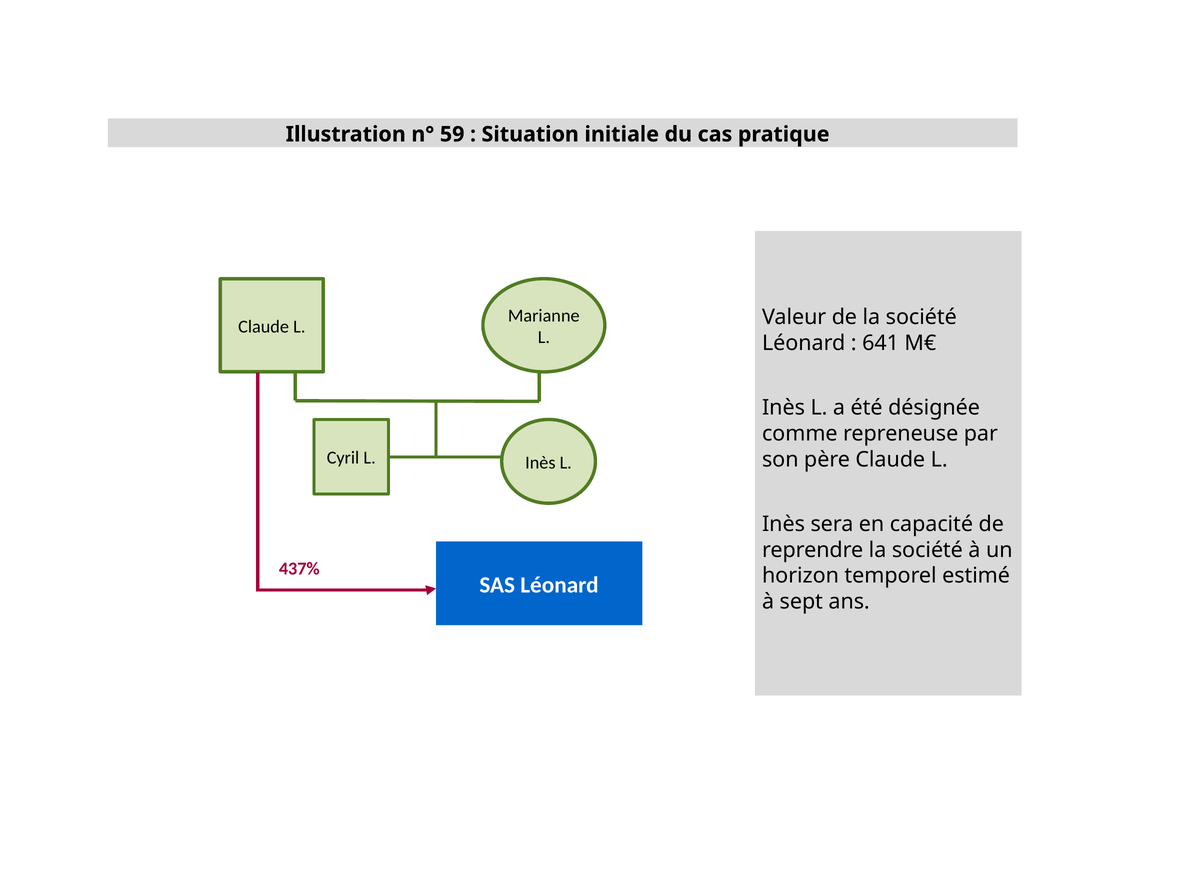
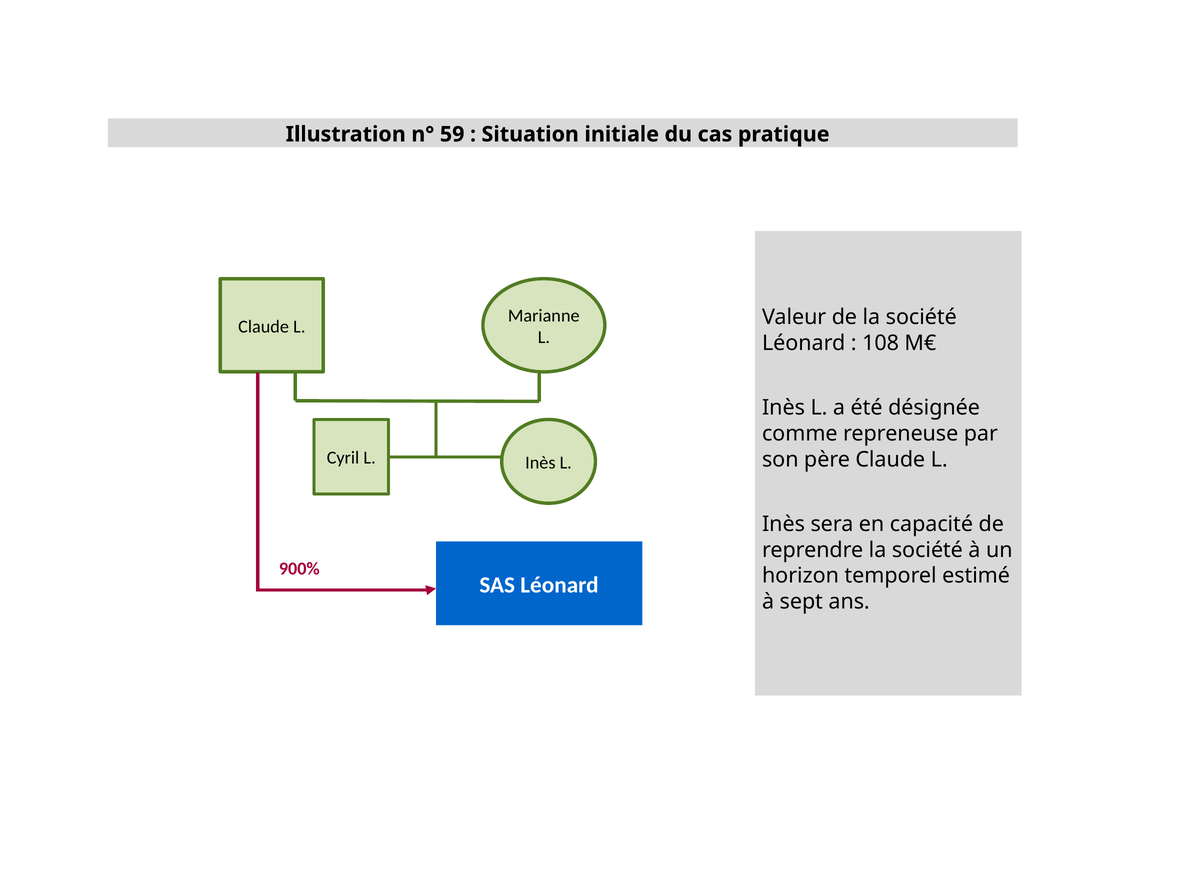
641: 641 -> 108
437%: 437% -> 900%
